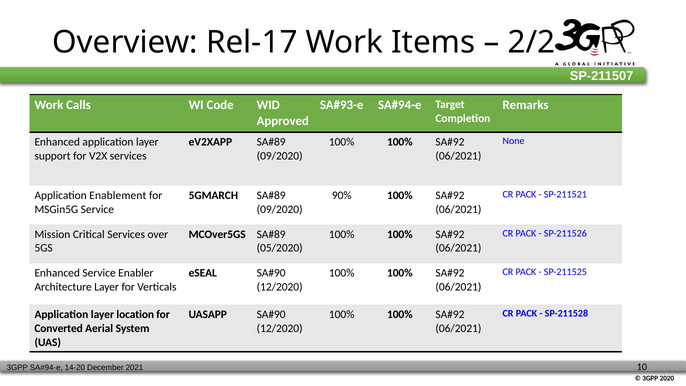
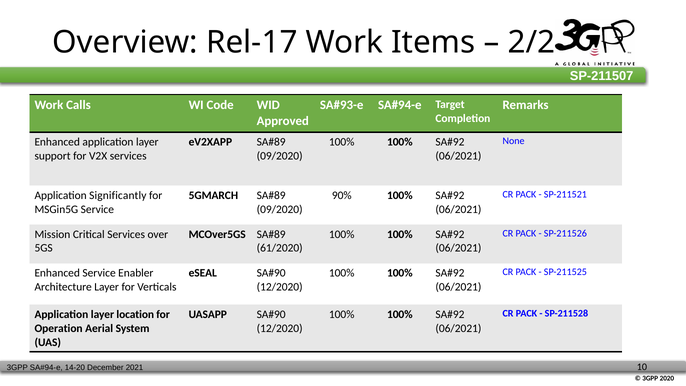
Enablement: Enablement -> Significantly
05/2020: 05/2020 -> 61/2020
Converted: Converted -> Operation
